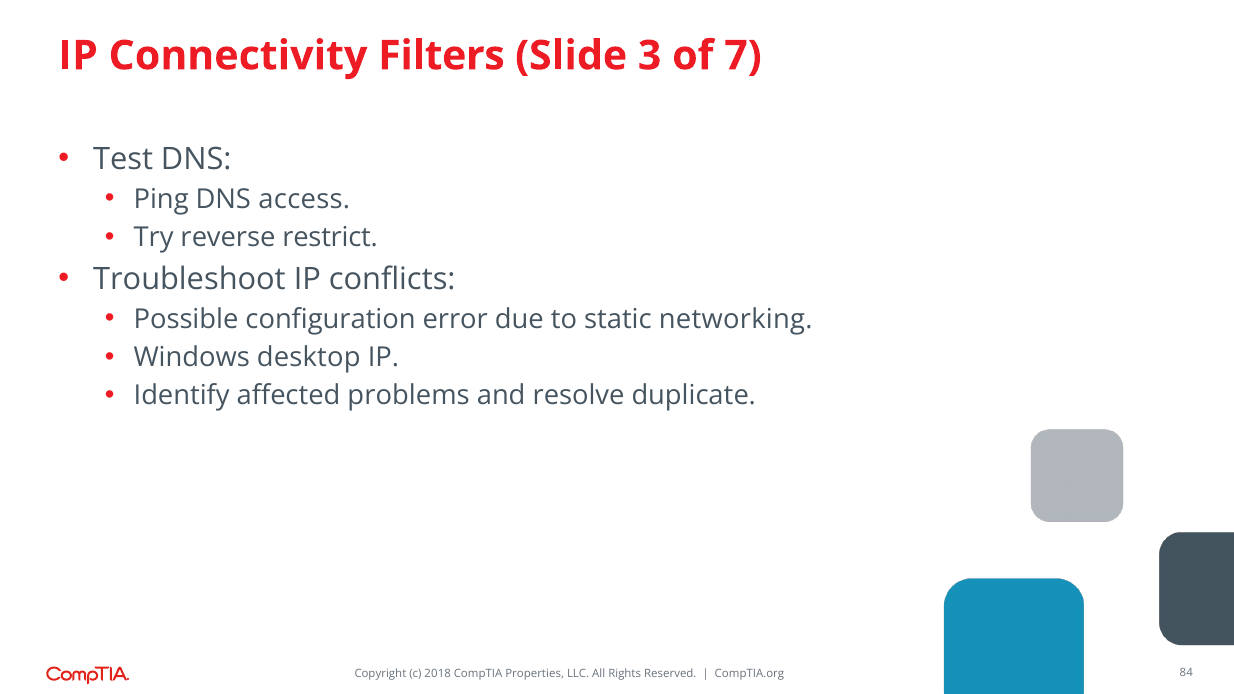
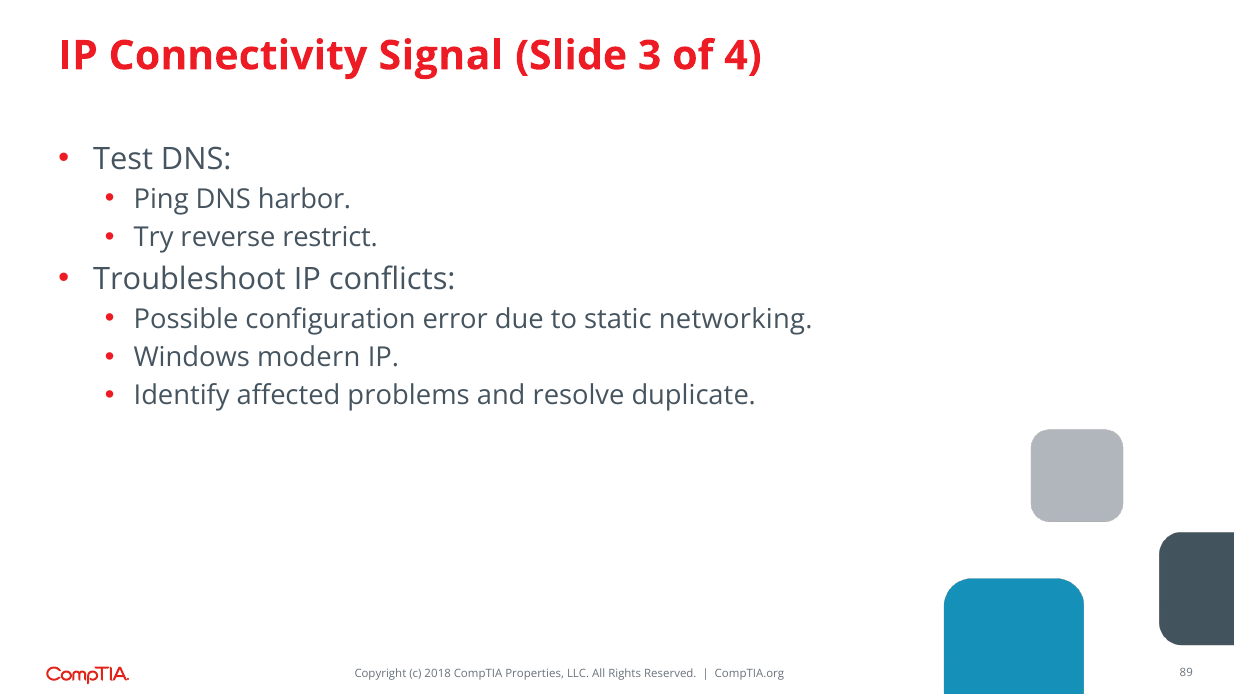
Filters: Filters -> Signal
7: 7 -> 4
access: access -> harbor
desktop: desktop -> modern
84: 84 -> 89
